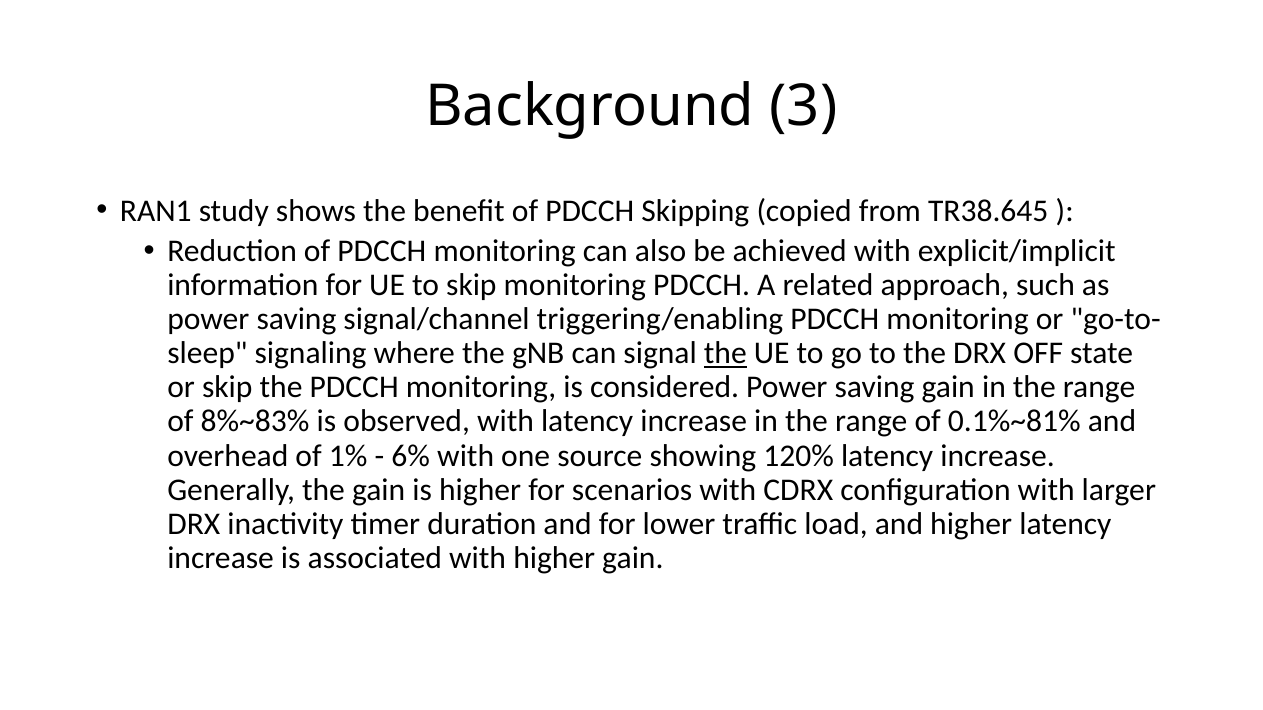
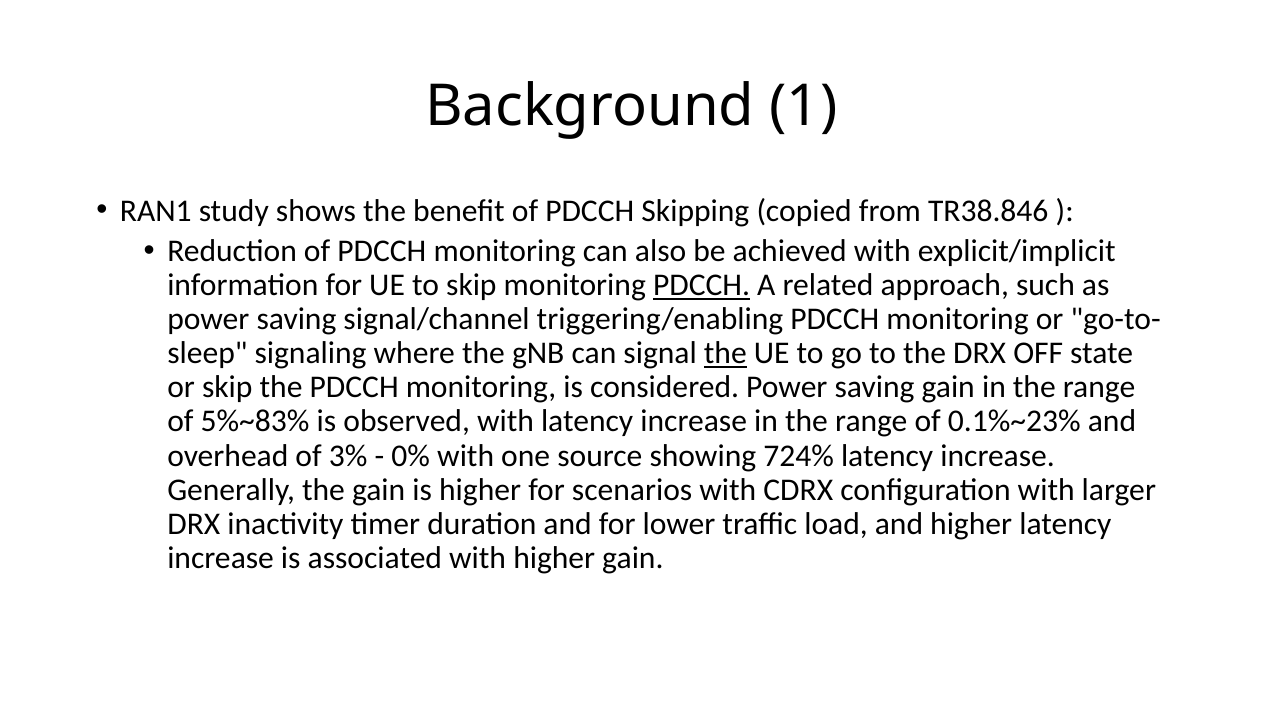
3: 3 -> 1
TR38.645: TR38.645 -> TR38.846
PDCCH at (702, 285) underline: none -> present
8%~83%: 8%~83% -> 5%~83%
0.1%~81%: 0.1%~81% -> 0.1%~23%
1%: 1% -> 3%
6%: 6% -> 0%
120%: 120% -> 724%
